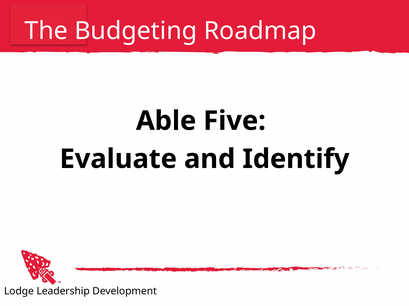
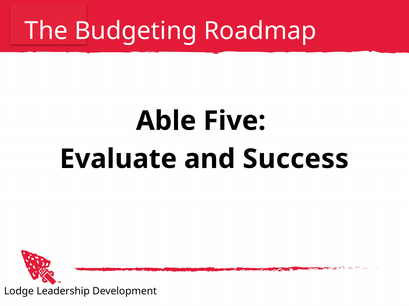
Identify: Identify -> Success
